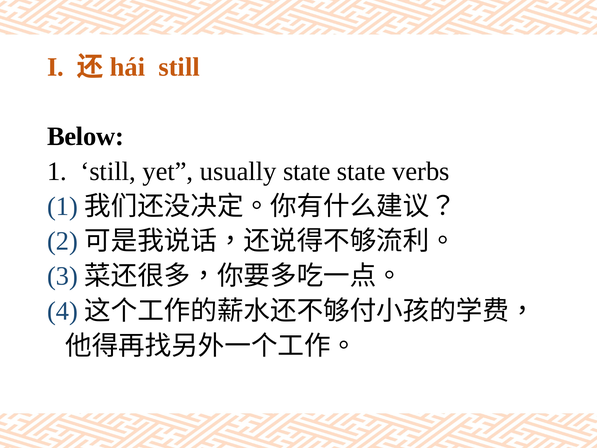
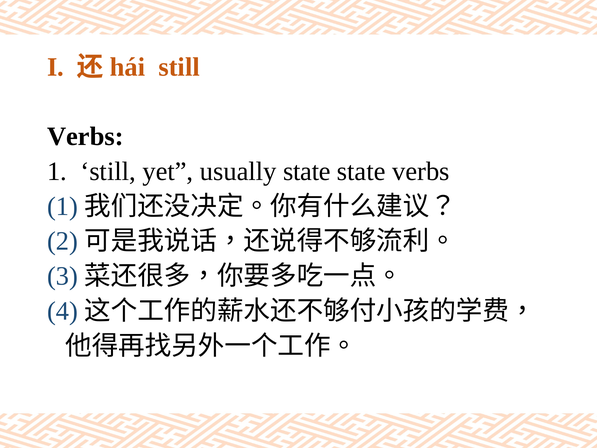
Below at (85, 136): Below -> Verbs
